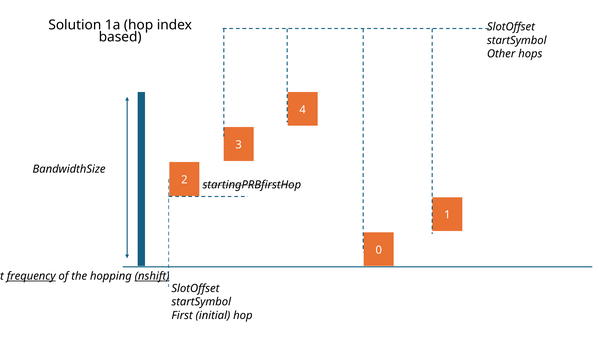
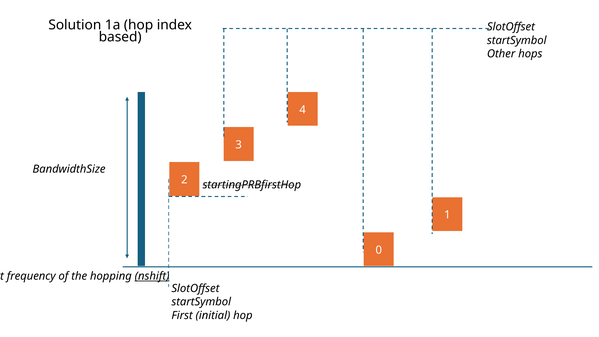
frequency underline: present -> none
